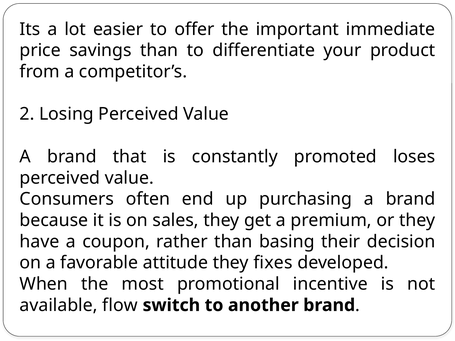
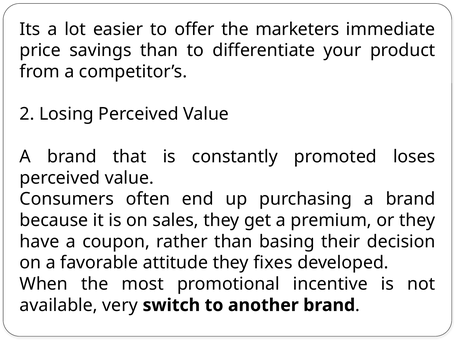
important: important -> marketers
flow: flow -> very
